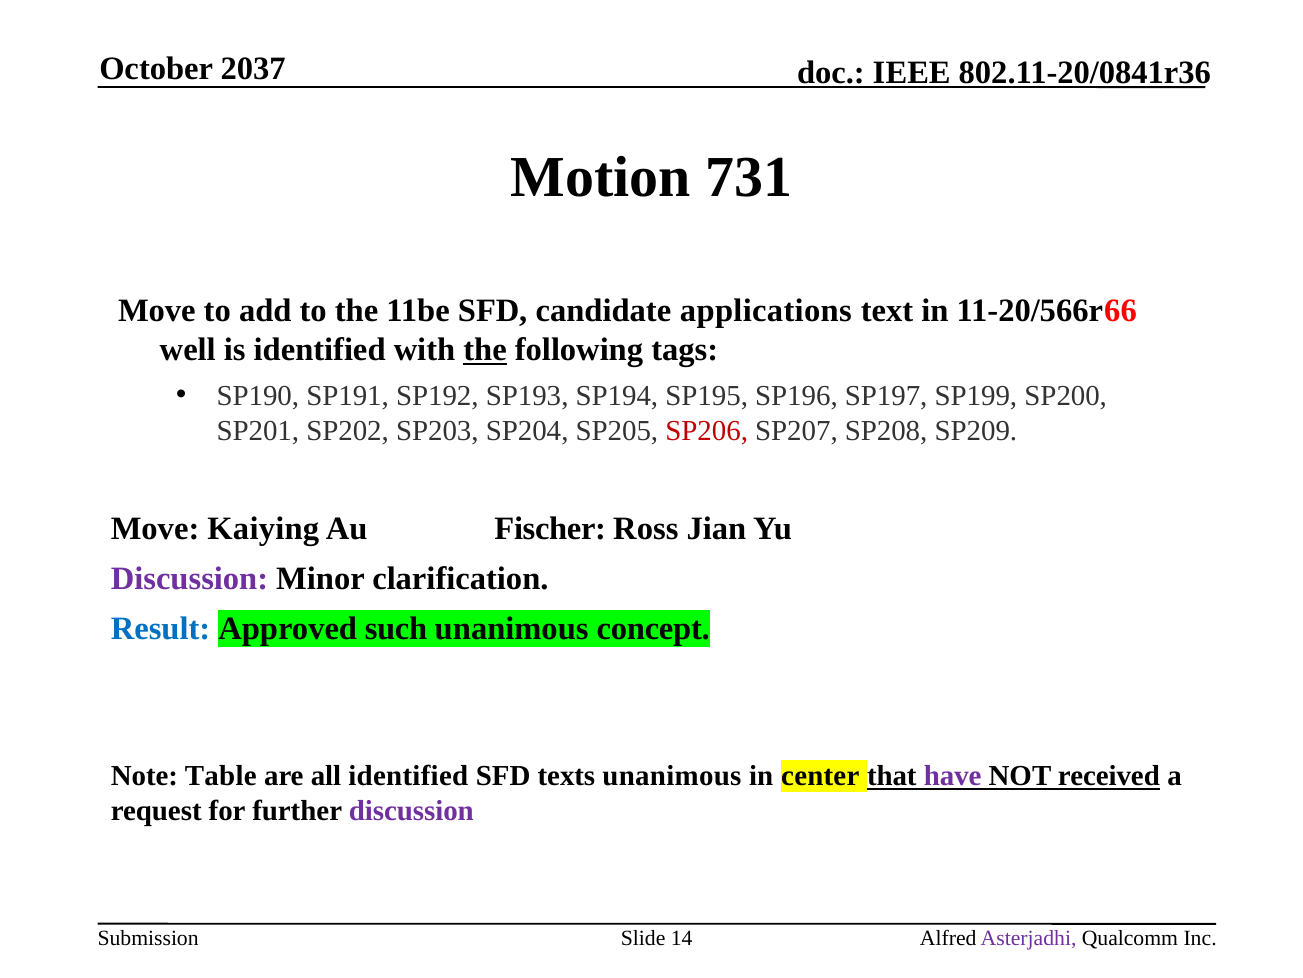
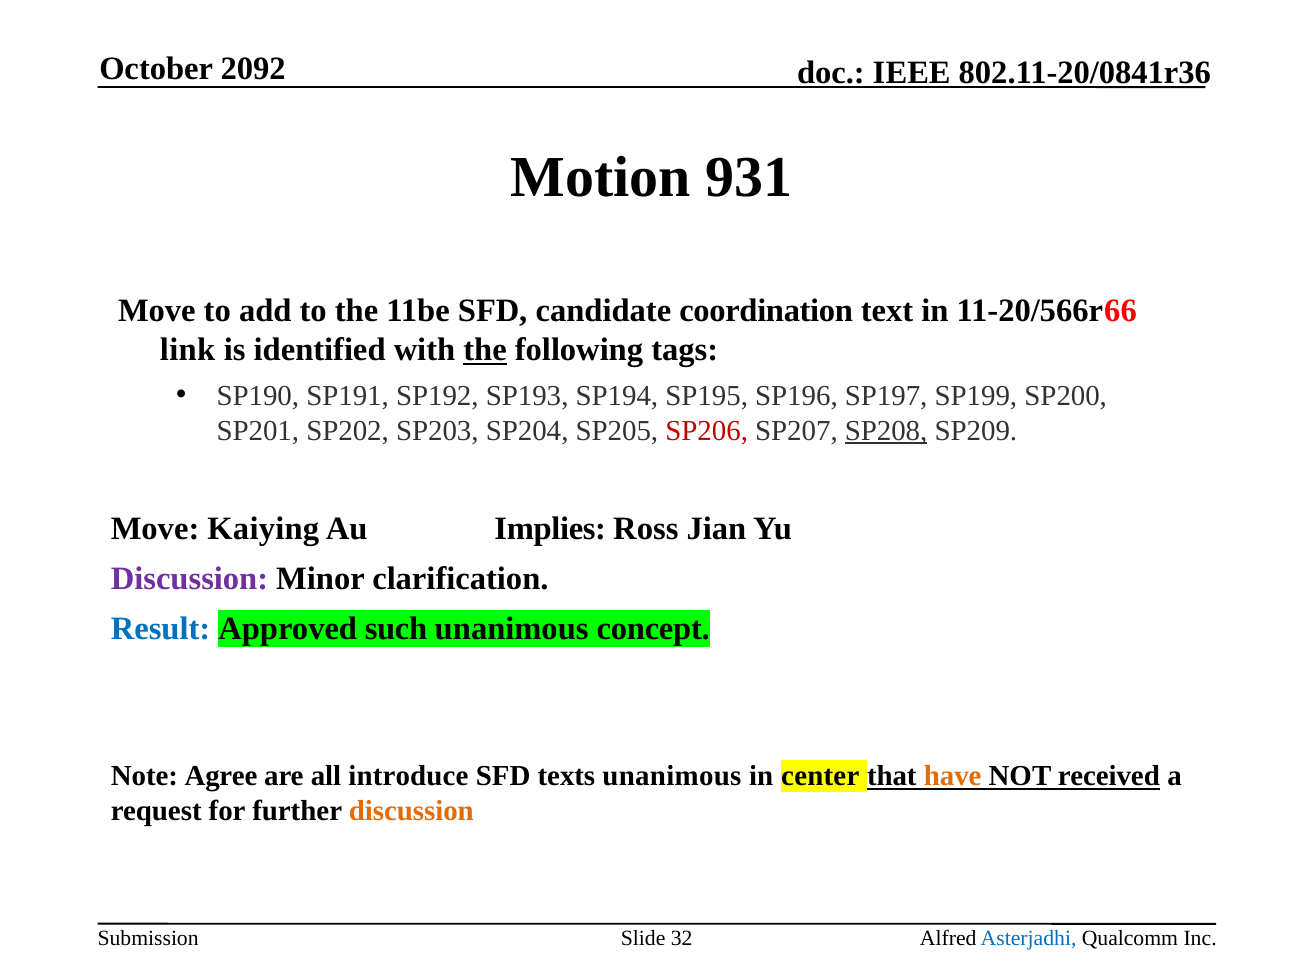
2037: 2037 -> 2092
731: 731 -> 931
applications: applications -> coordination
well: well -> link
SP208 underline: none -> present
Fischer: Fischer -> Implies
Table: Table -> Agree
all identified: identified -> introduce
have colour: purple -> orange
discussion at (411, 810) colour: purple -> orange
14: 14 -> 32
Asterjadhi colour: purple -> blue
